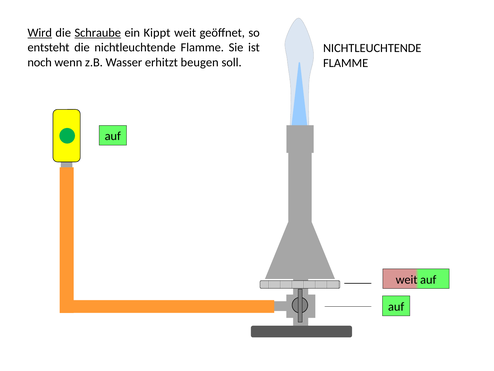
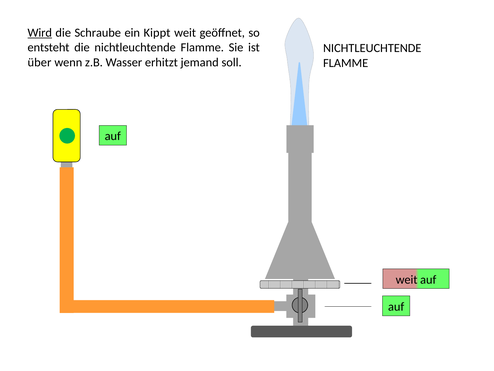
Schraube underline: present -> none
noch: noch -> über
beugen: beugen -> jemand
